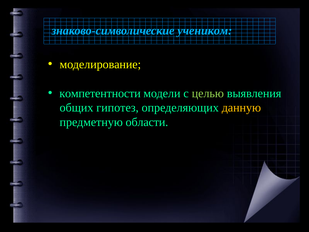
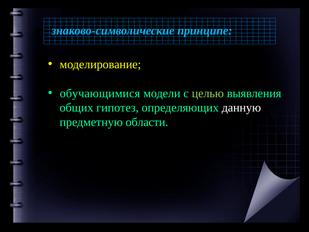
учеником: учеником -> принципе
компетентности: компетентности -> обучающимися
данную colour: yellow -> white
